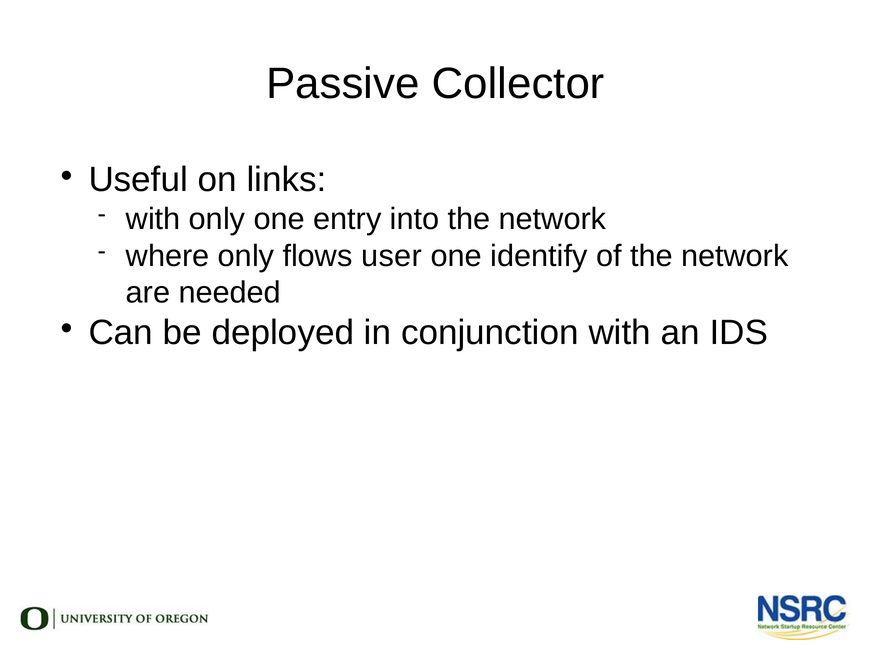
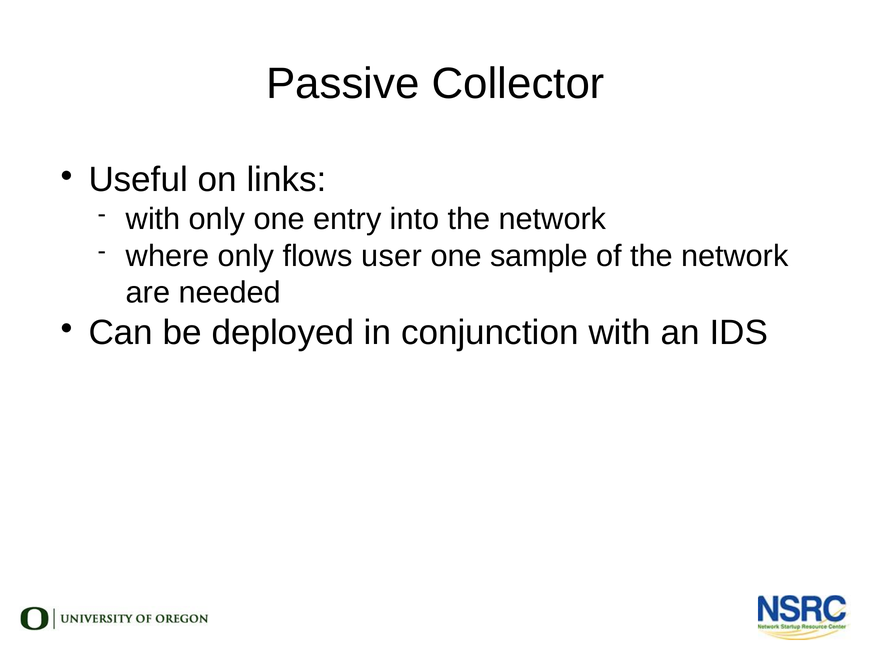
identify: identify -> sample
